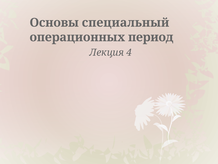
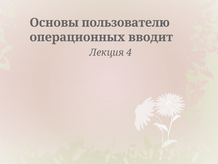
специальный: специальный -> пользователю
период: период -> вводит
